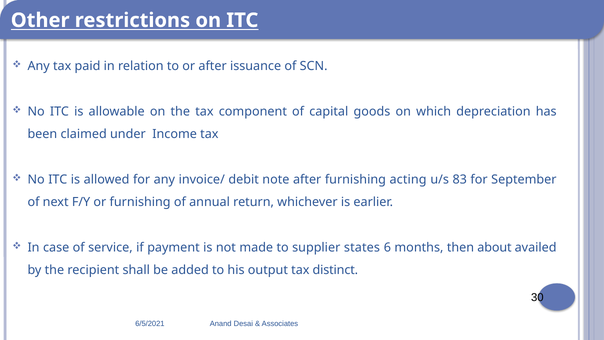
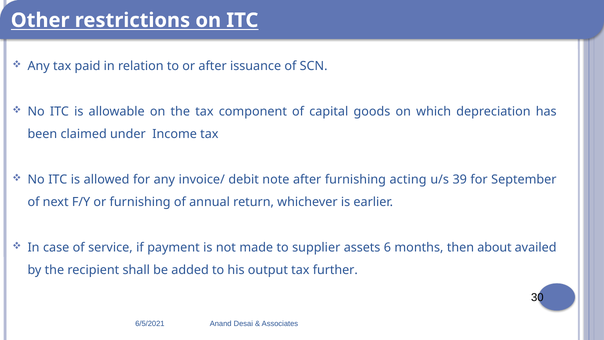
83: 83 -> 39
states: states -> assets
distinct: distinct -> further
